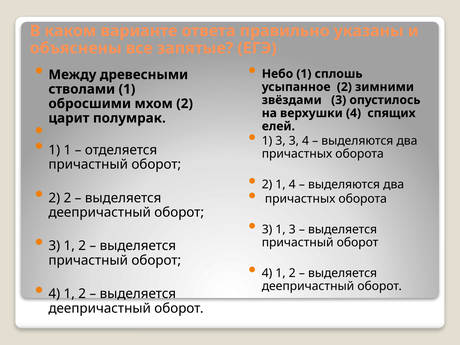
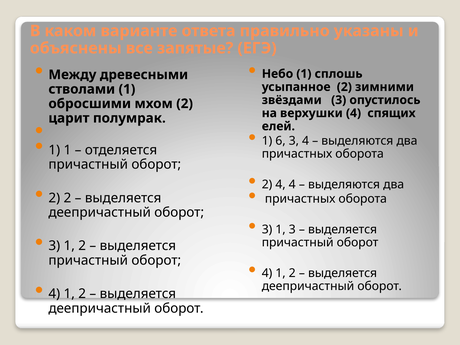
3 at (281, 141): 3 -> 6
2 1: 1 -> 4
